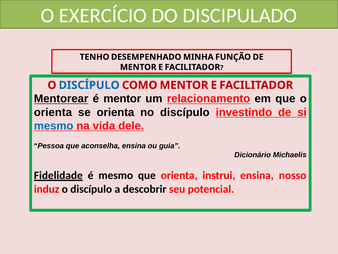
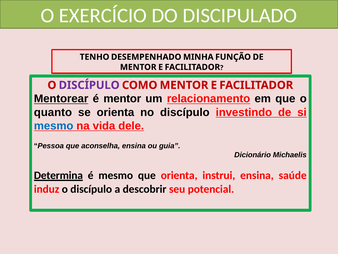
DISCÍPULO at (89, 85) colour: blue -> purple
orienta at (53, 112): orienta -> quanto
Fidelidade: Fidelidade -> Determina
nosso: nosso -> saúde
